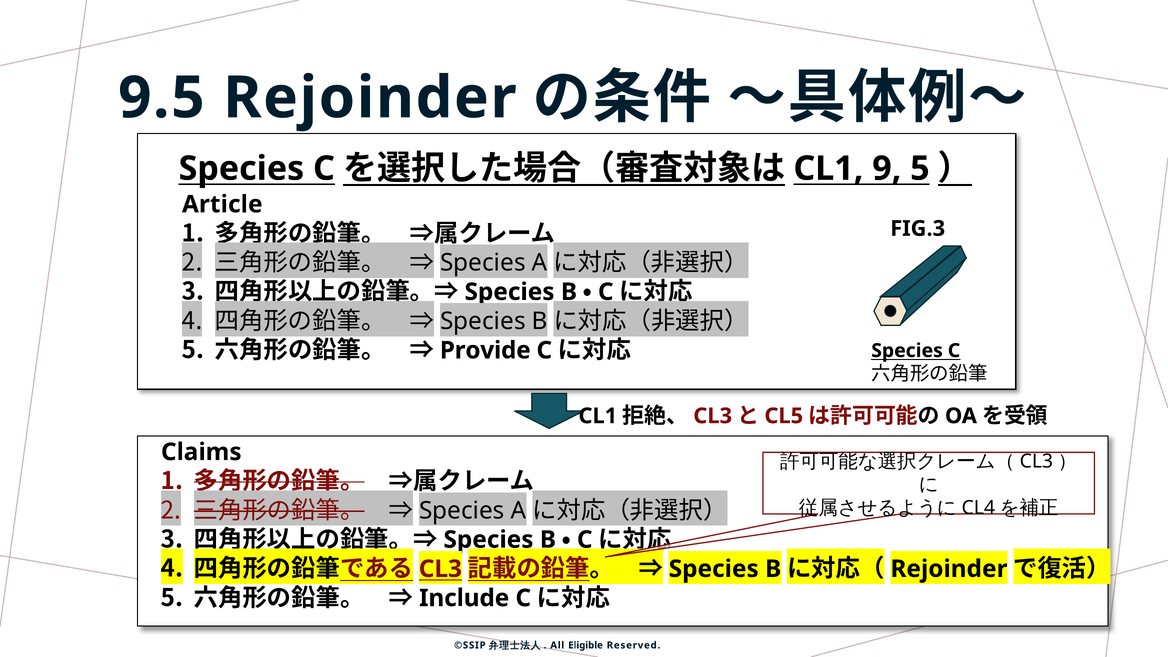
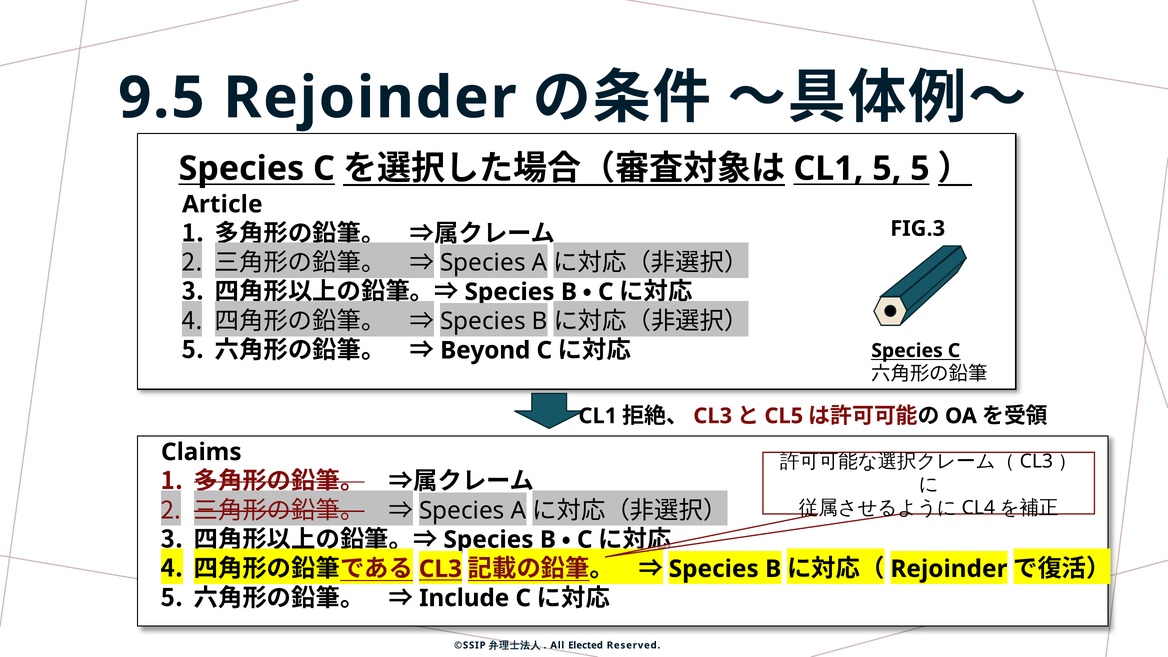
9 at (887, 169): 9 -> 5
Provide: Provide -> Beyond
Eligible: Eligible -> Elected
